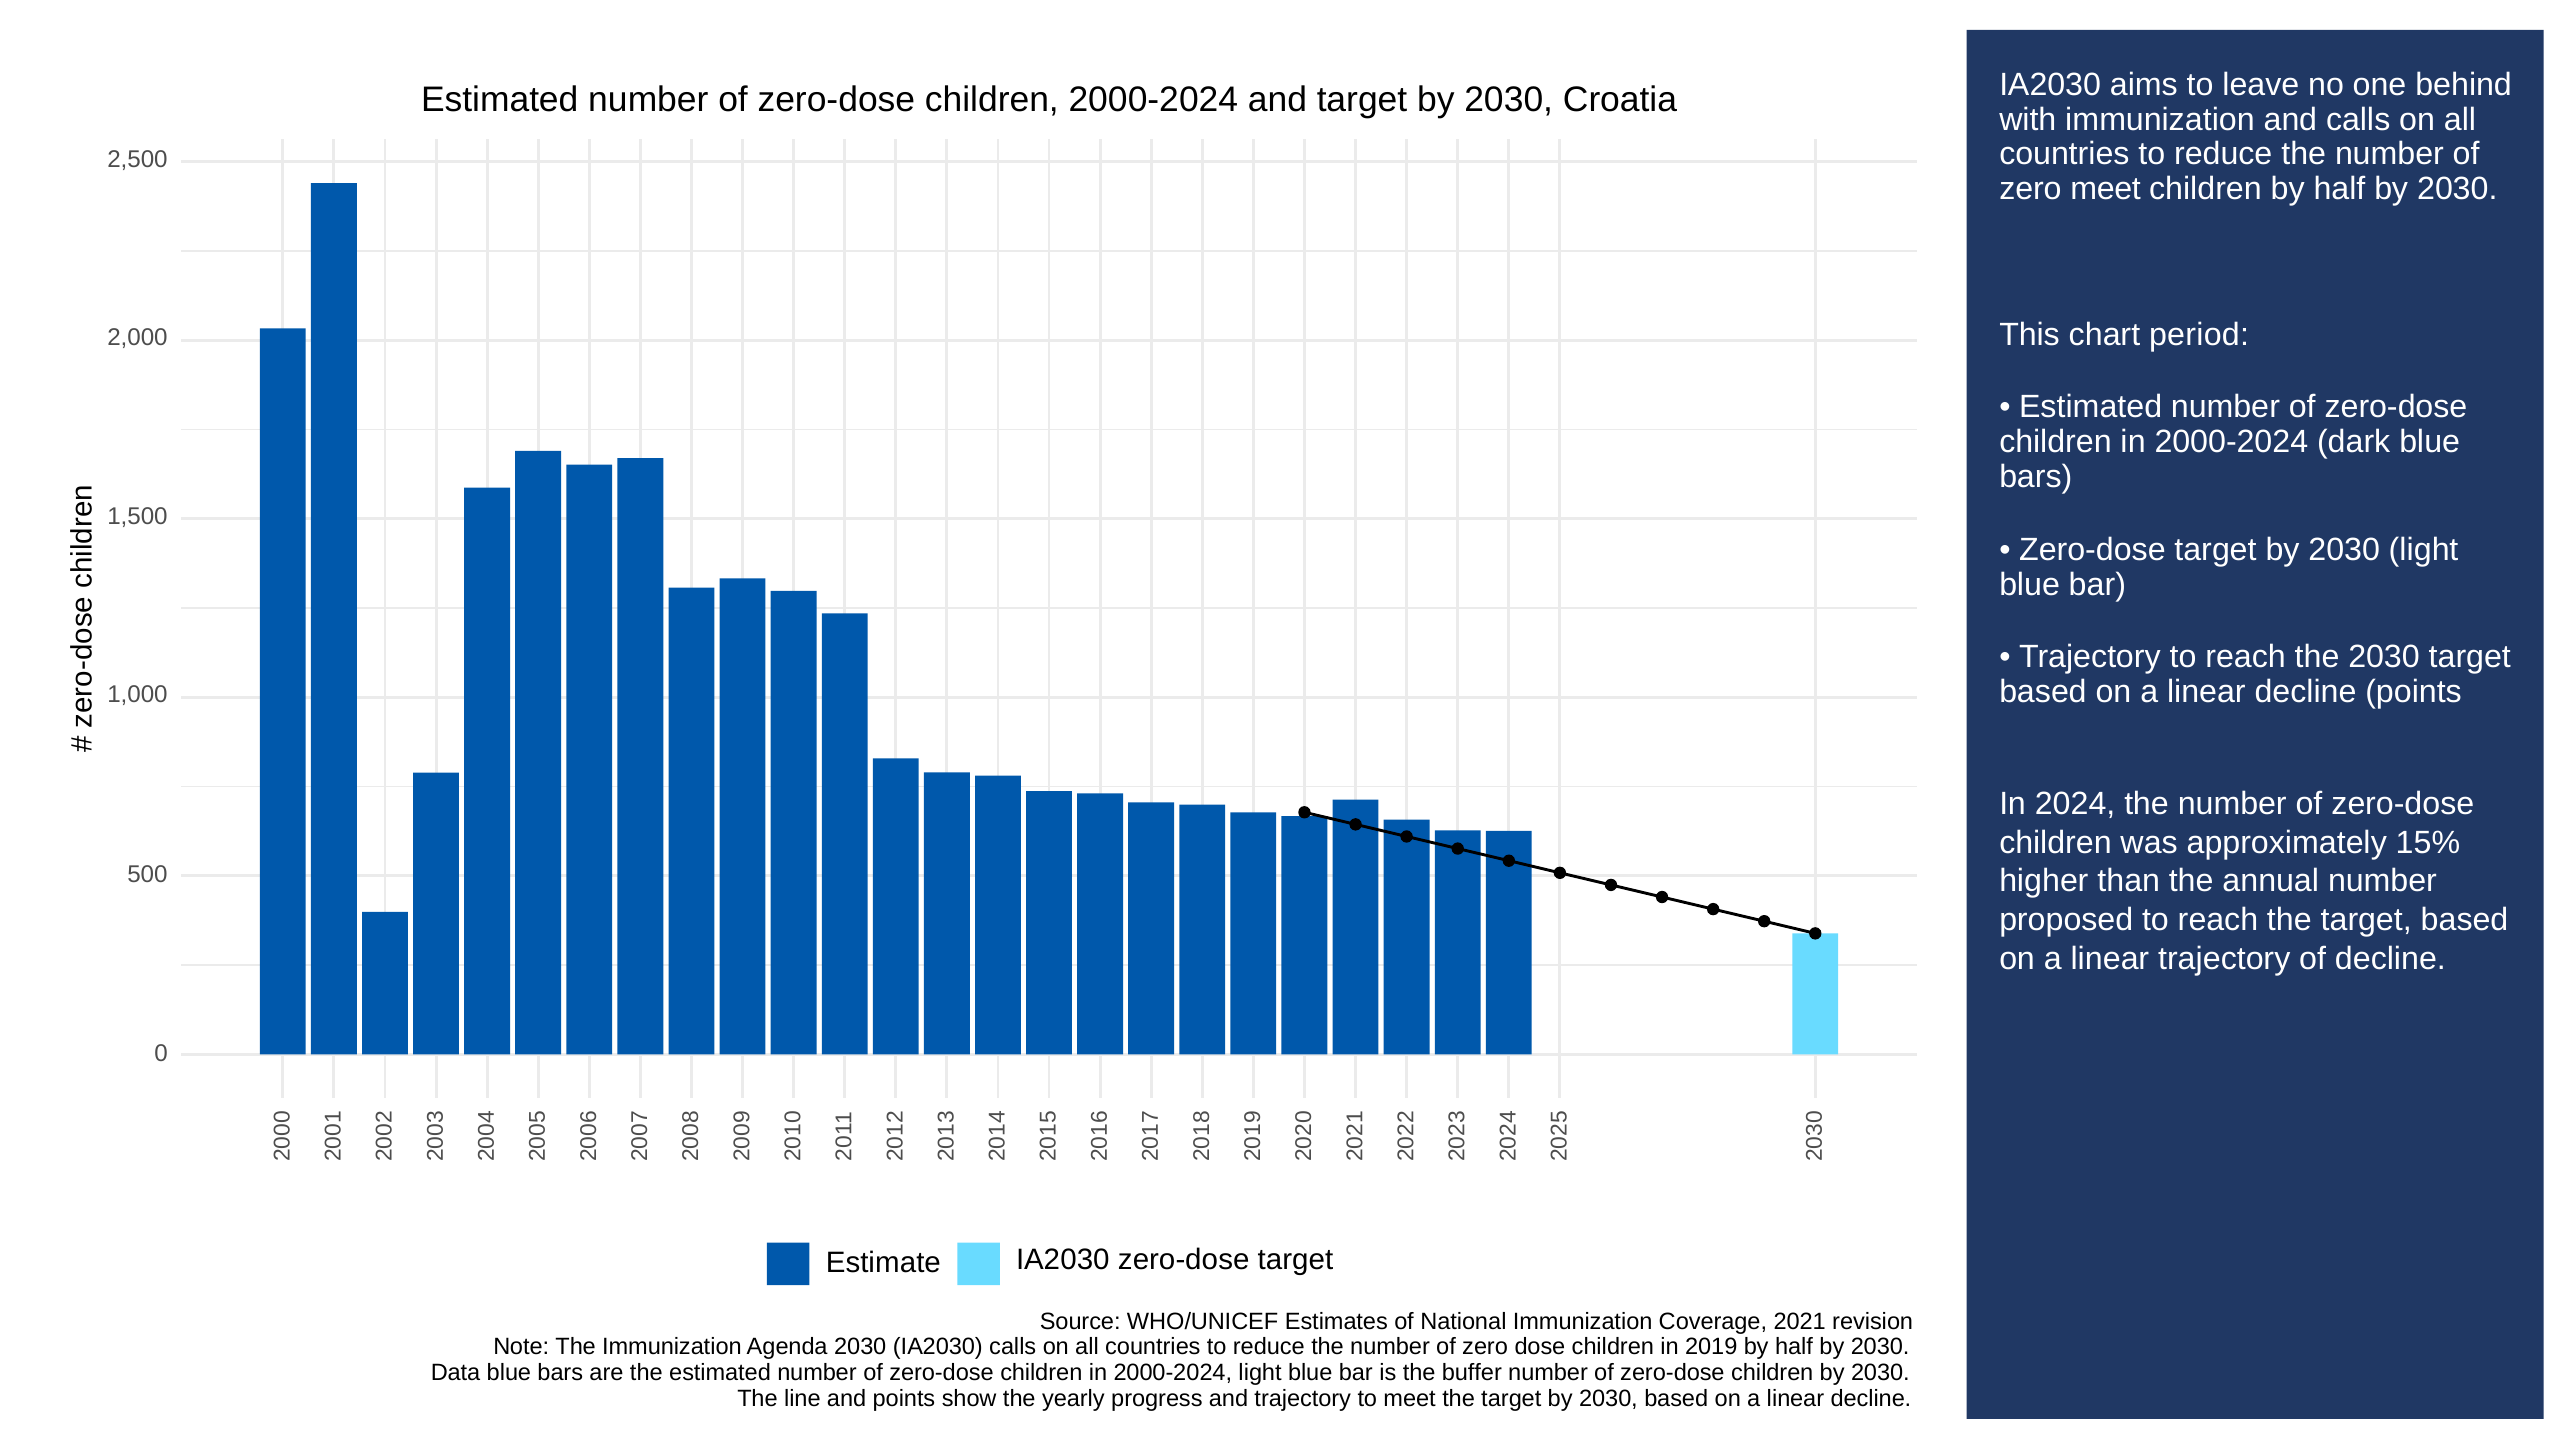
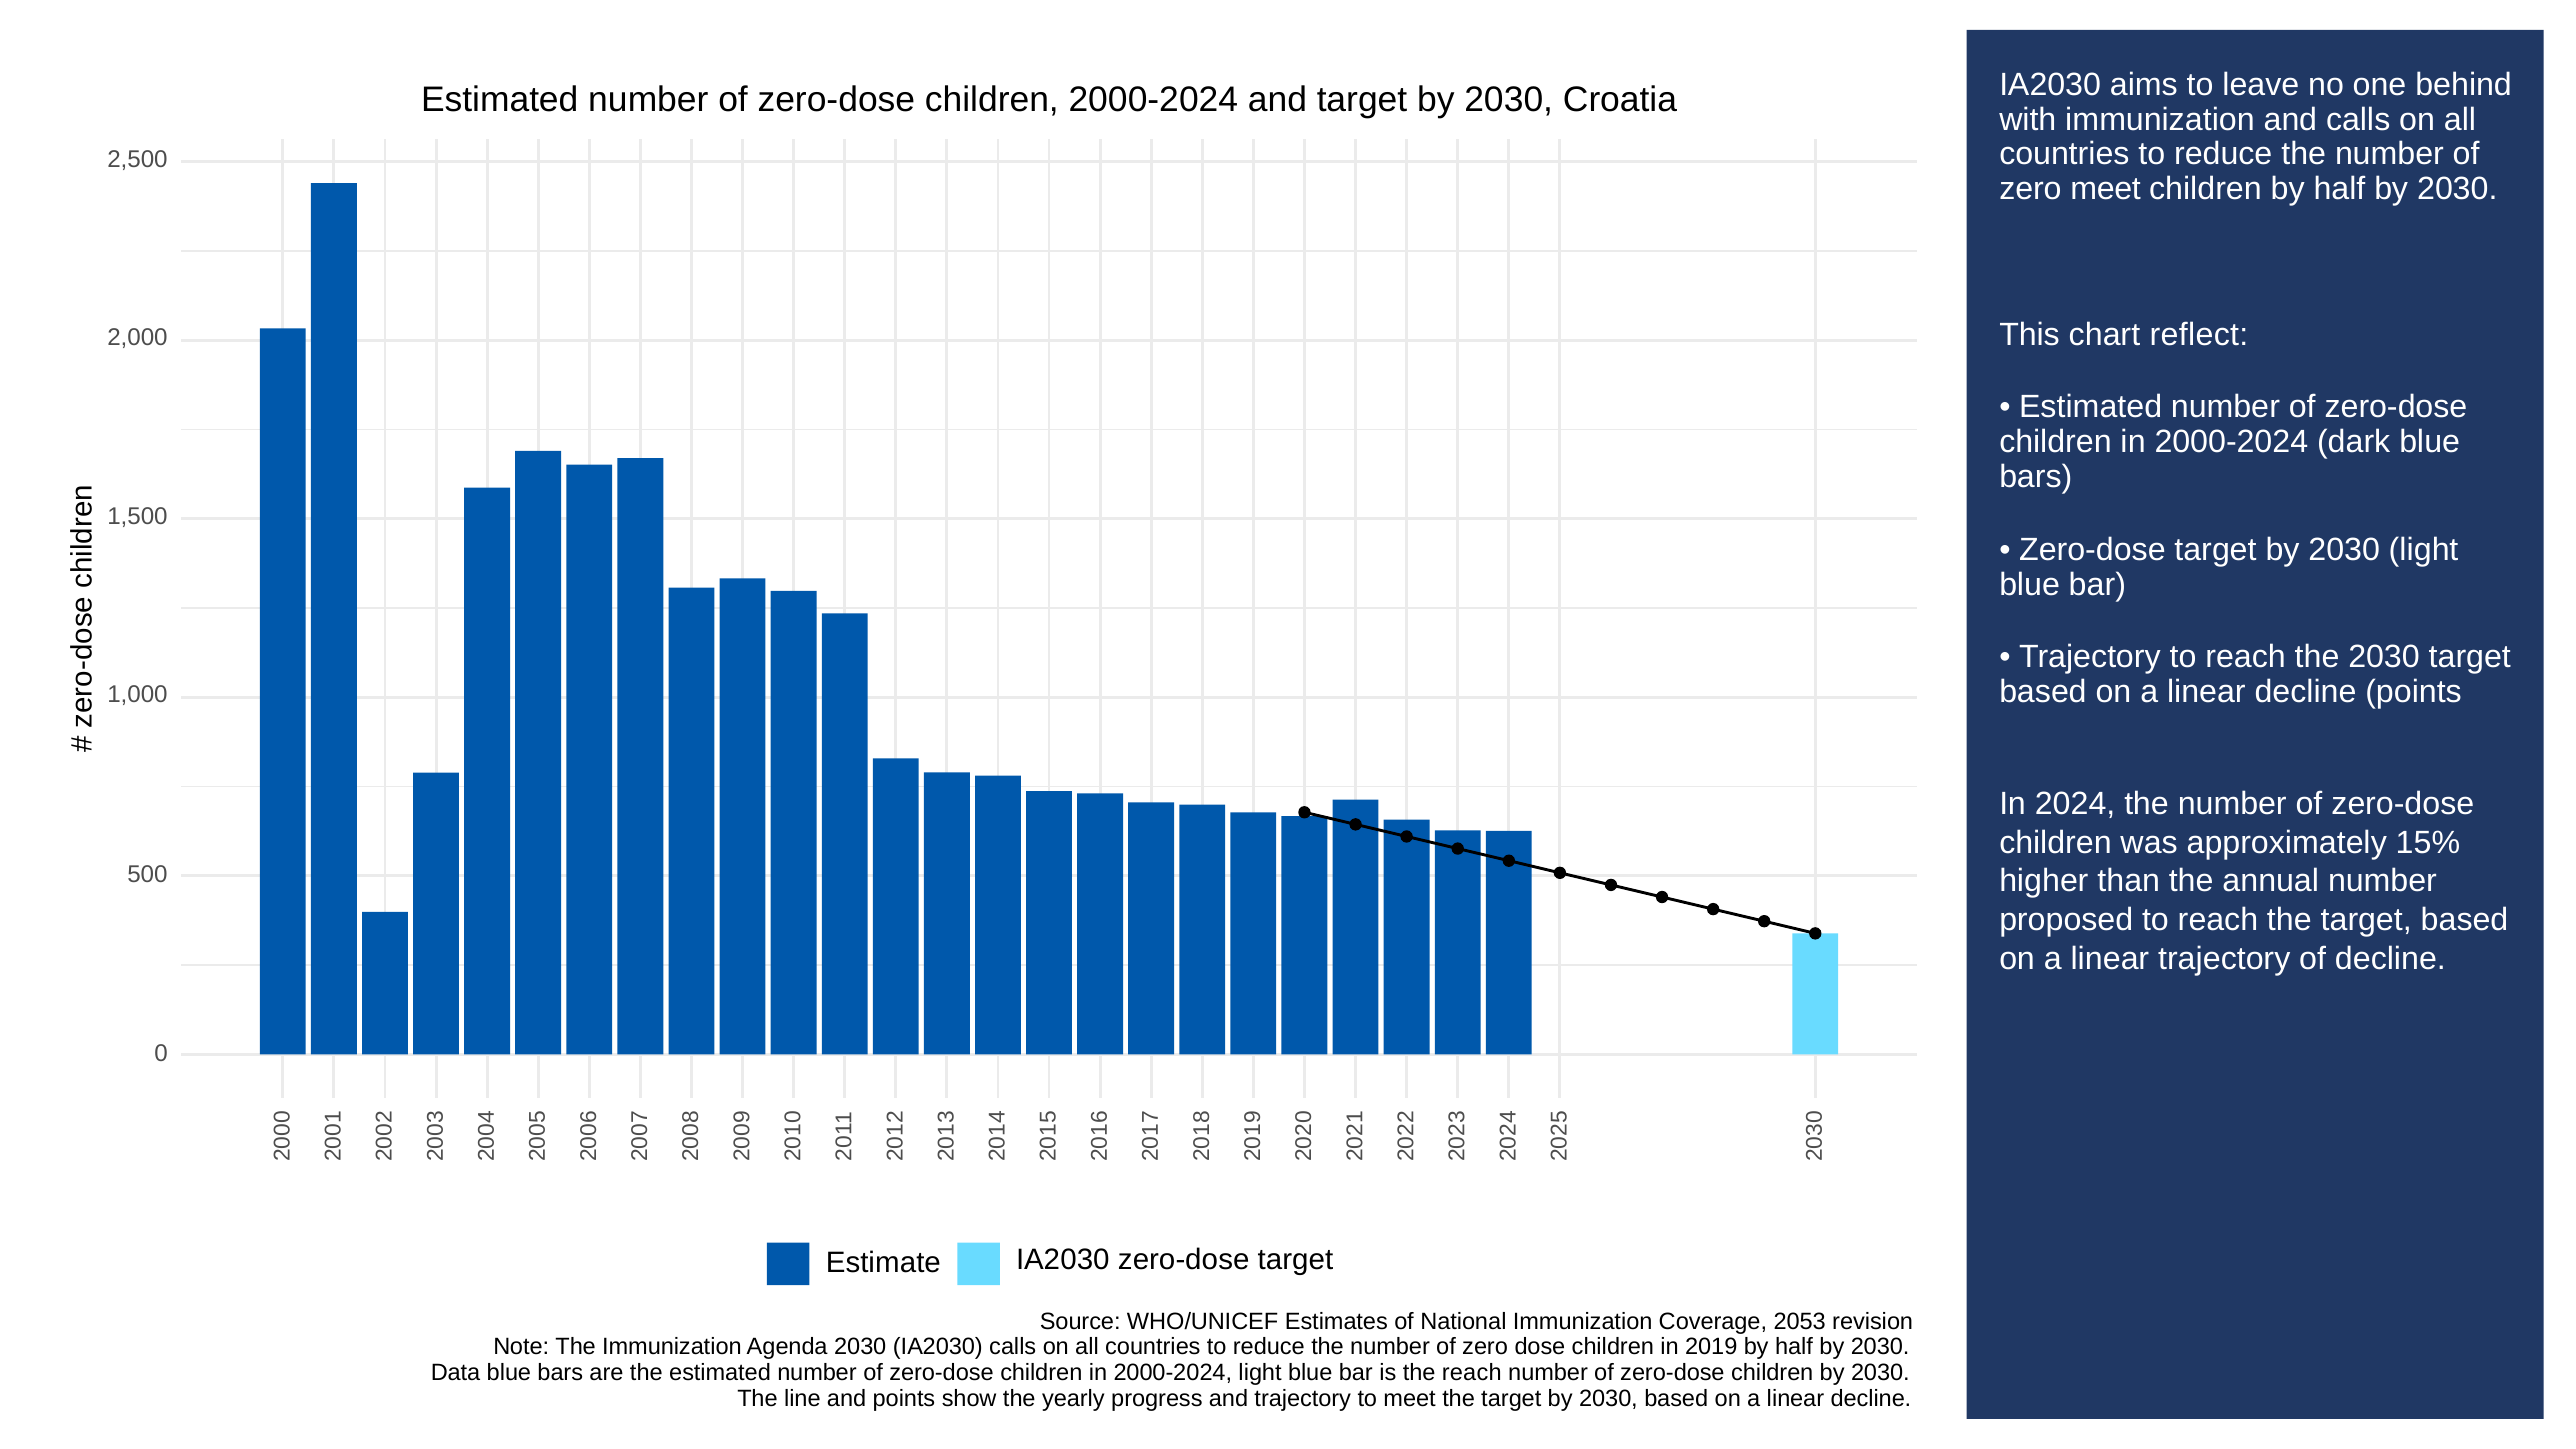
period: period -> reflect
2021: 2021 -> 2053
the buffer: buffer -> reach
